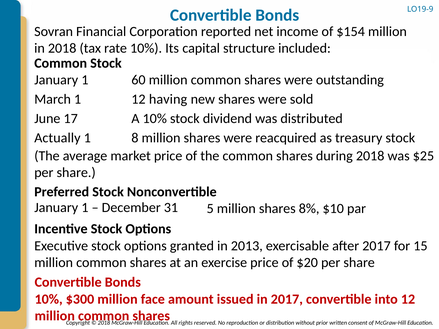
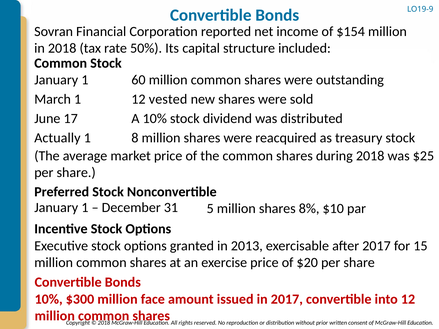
rate 10%: 10% -> 50%
having: having -> vested
